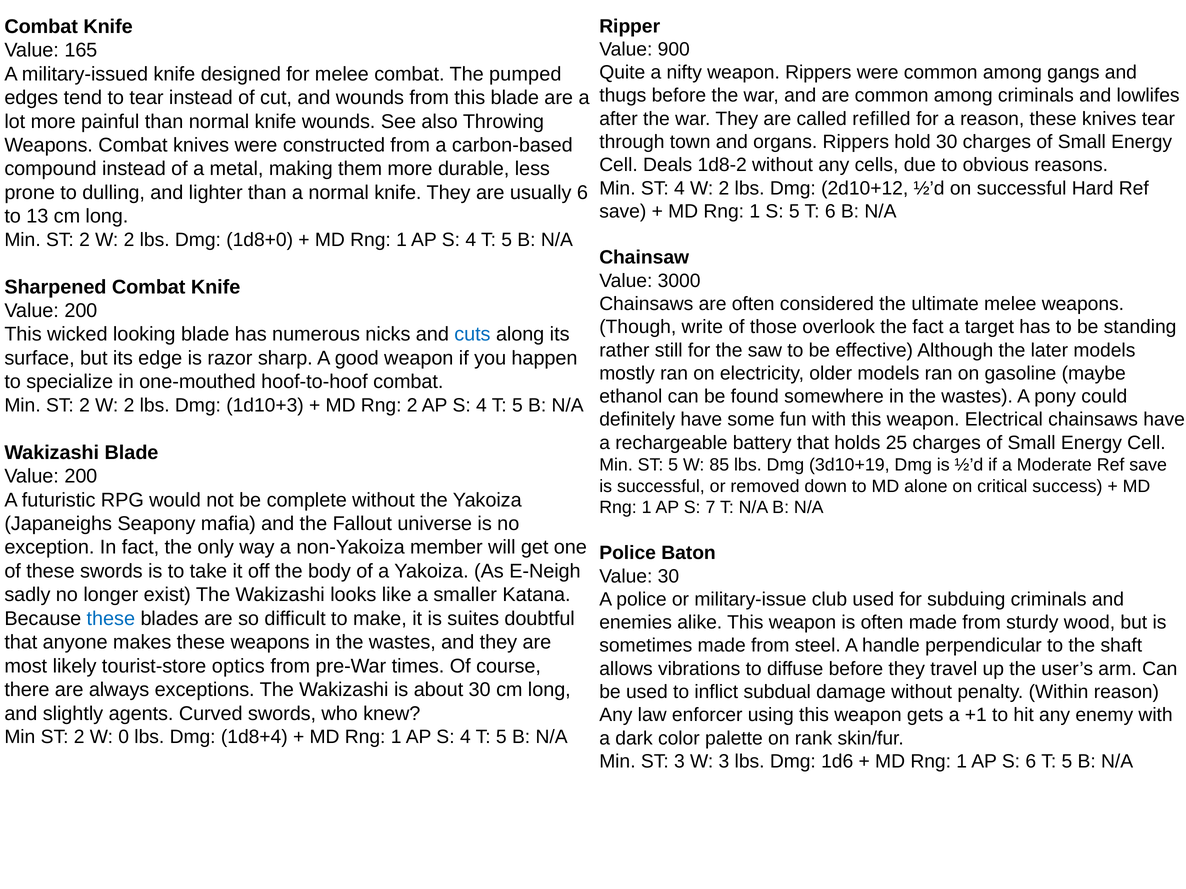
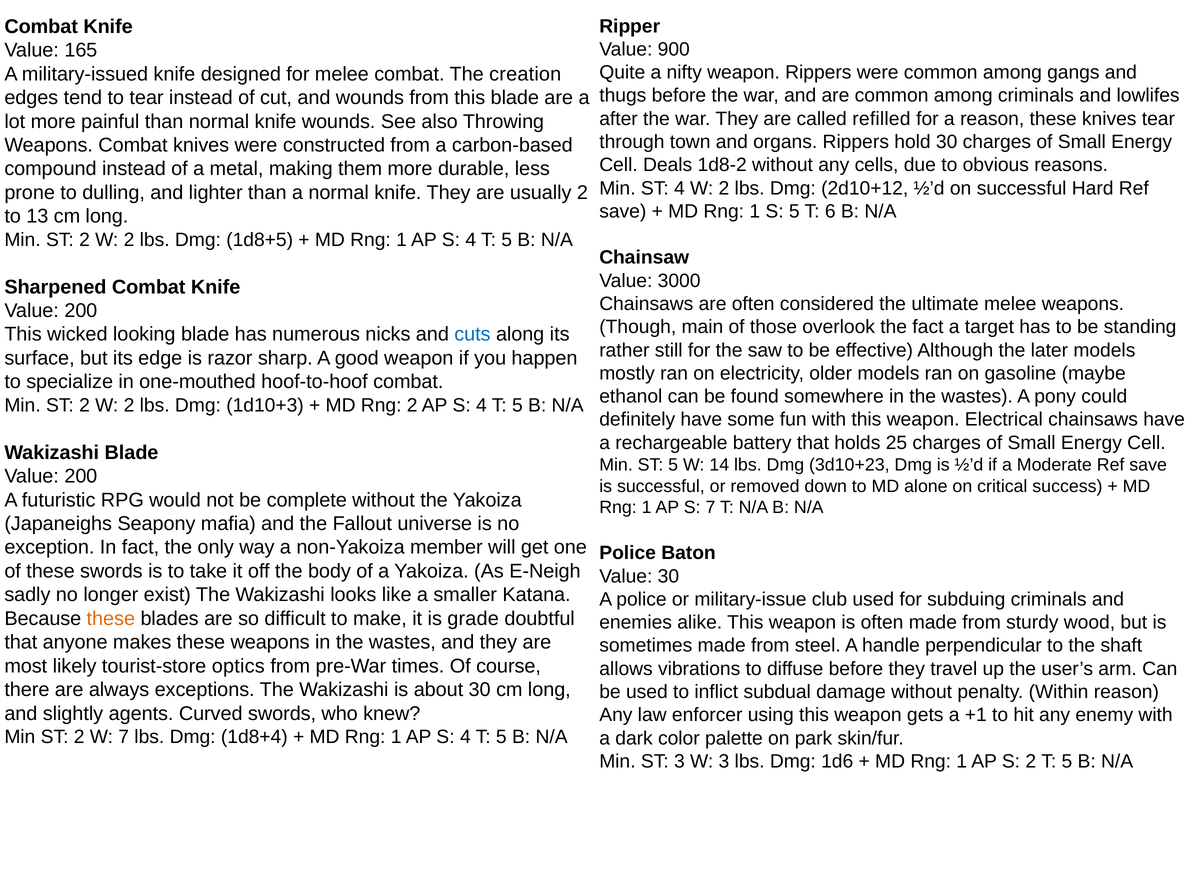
pumped: pumped -> creation
usually 6: 6 -> 2
1d8+0: 1d8+0 -> 1d8+5
write: write -> main
85: 85 -> 14
3d10+19: 3d10+19 -> 3d10+23
these at (111, 619) colour: blue -> orange
suites: suites -> grade
W 0: 0 -> 7
rank: rank -> park
S 6: 6 -> 2
